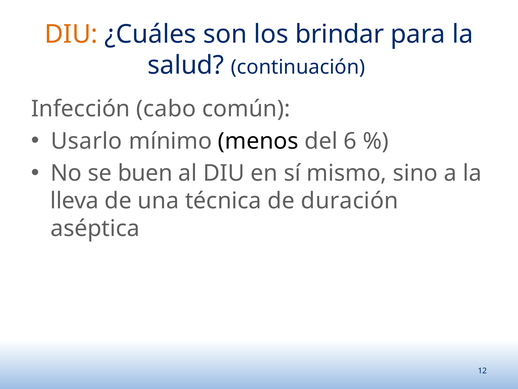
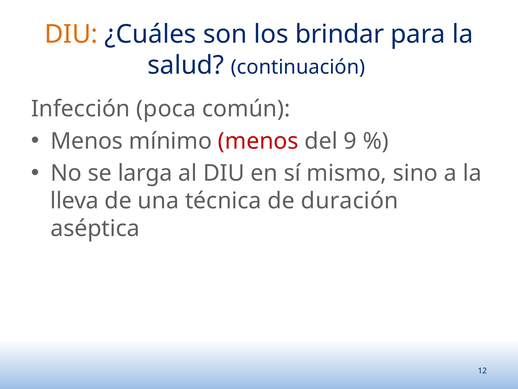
cabo: cabo -> poca
Usarlo at (87, 141): Usarlo -> Menos
menos at (258, 141) colour: black -> red
6: 6 -> 9
buen: buen -> larga
